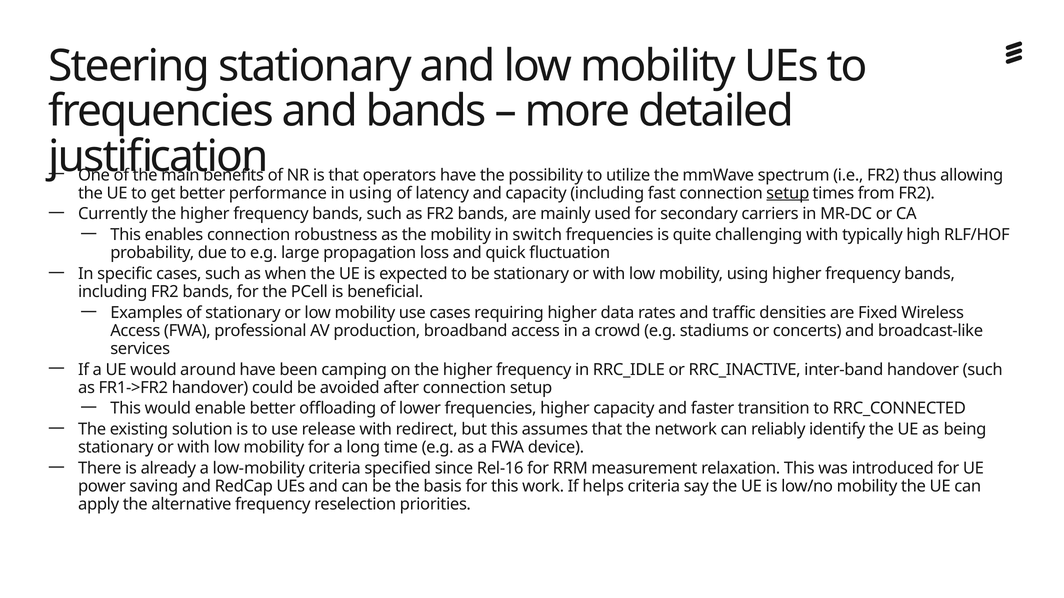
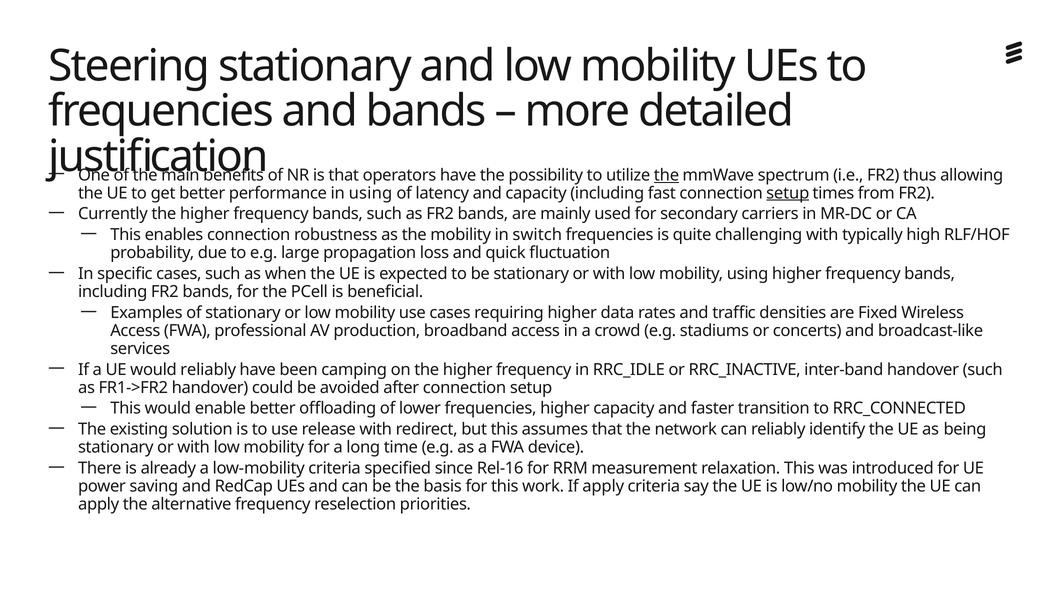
the at (666, 175) underline: none -> present
would around: around -> reliably
If helps: helps -> apply
